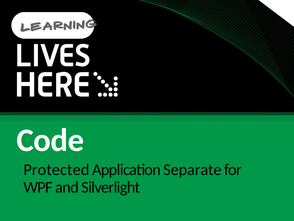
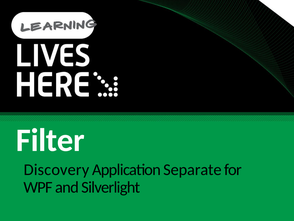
Code: Code -> Filter
Protected: Protected -> Discovery
